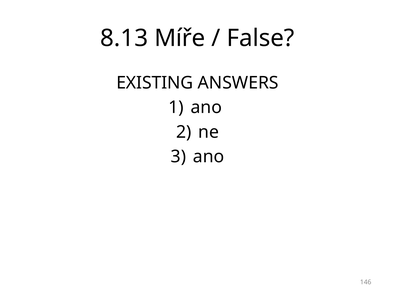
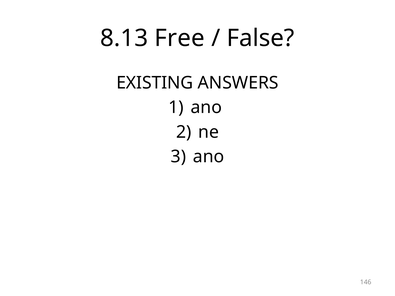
Míře: Míře -> Free
